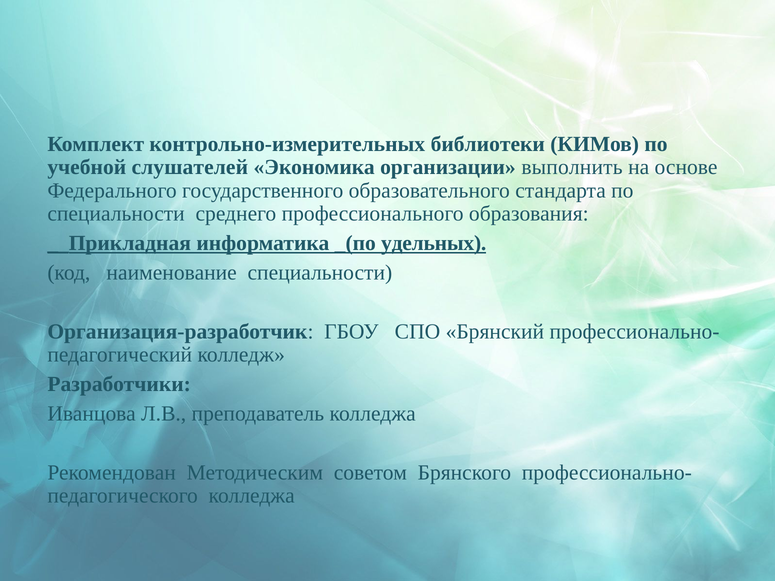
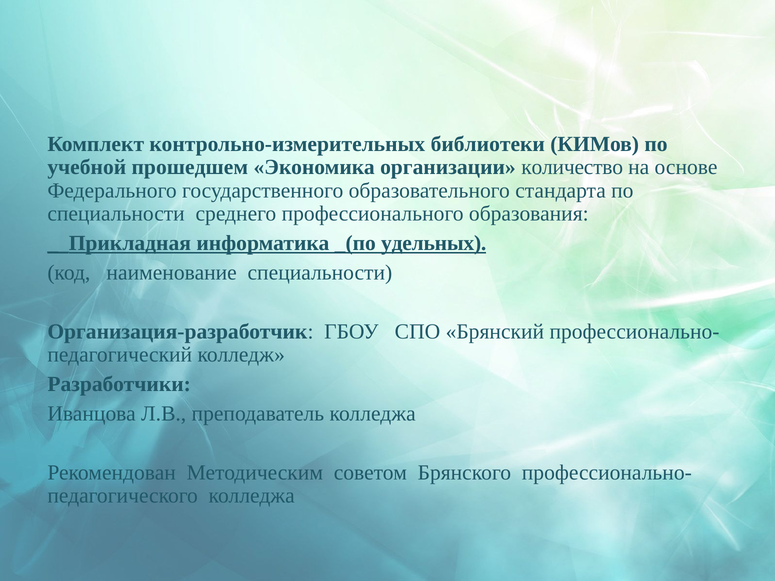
слушателей: слушателей -> прошедшем
выполнить: выполнить -> количество
